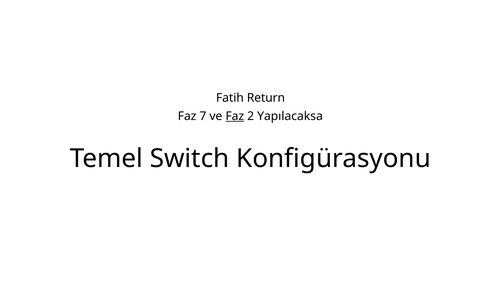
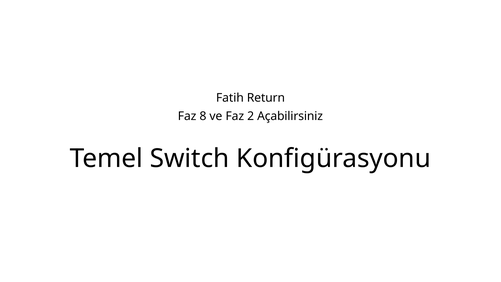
7: 7 -> 8
Faz at (235, 116) underline: present -> none
Yapılacaksa: Yapılacaksa -> Açabilirsiniz
